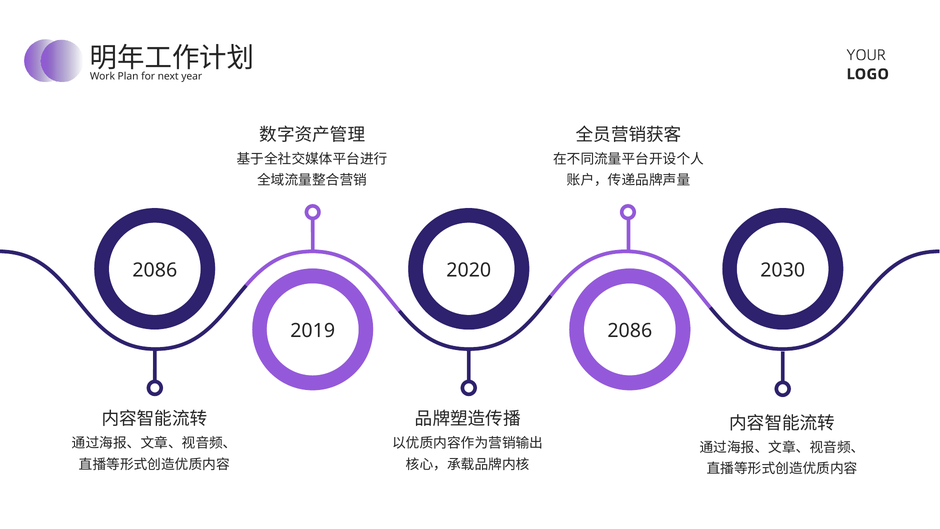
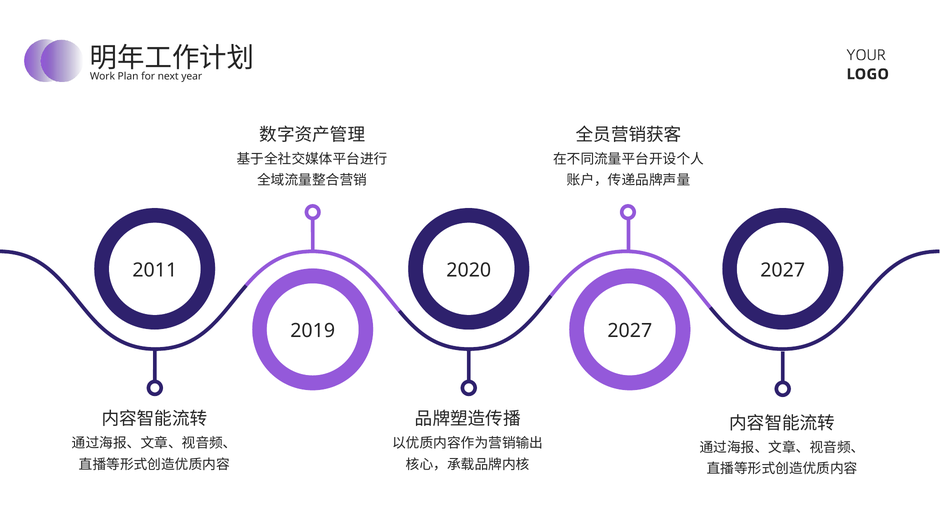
2086 at (155, 270): 2086 -> 2011
2020 2030: 2030 -> 2027
2019 2086: 2086 -> 2027
